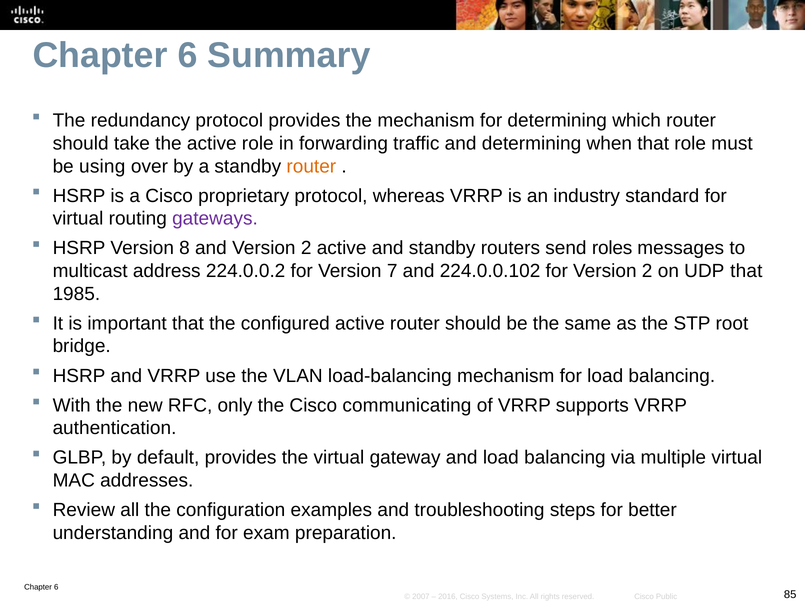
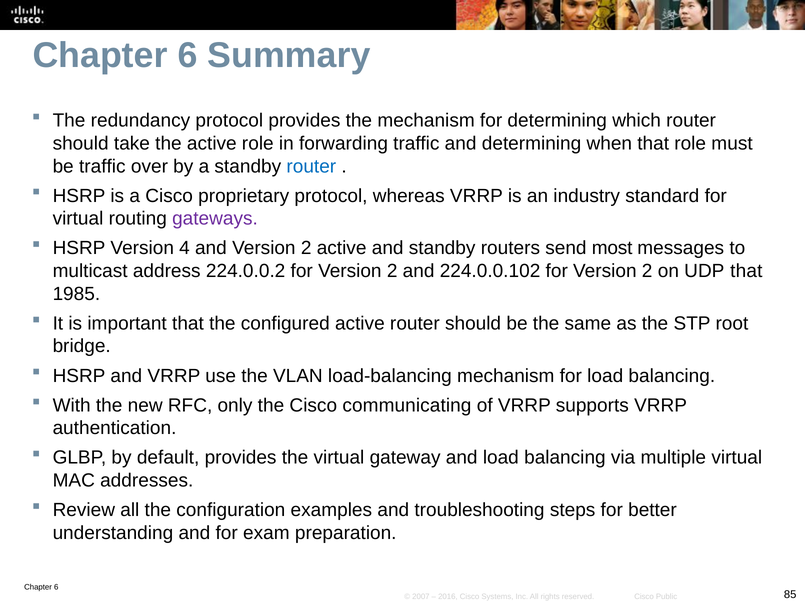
be using: using -> traffic
router at (311, 166) colour: orange -> blue
8: 8 -> 4
roles: roles -> most
224.0.0.2 for Version 7: 7 -> 2
